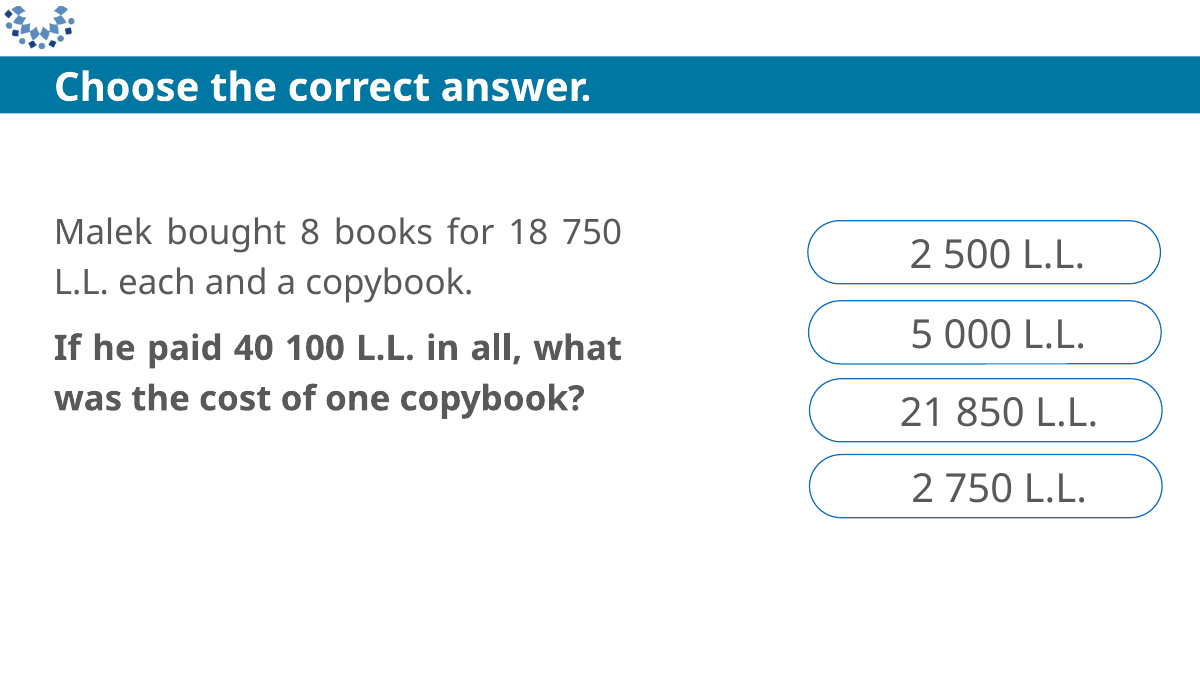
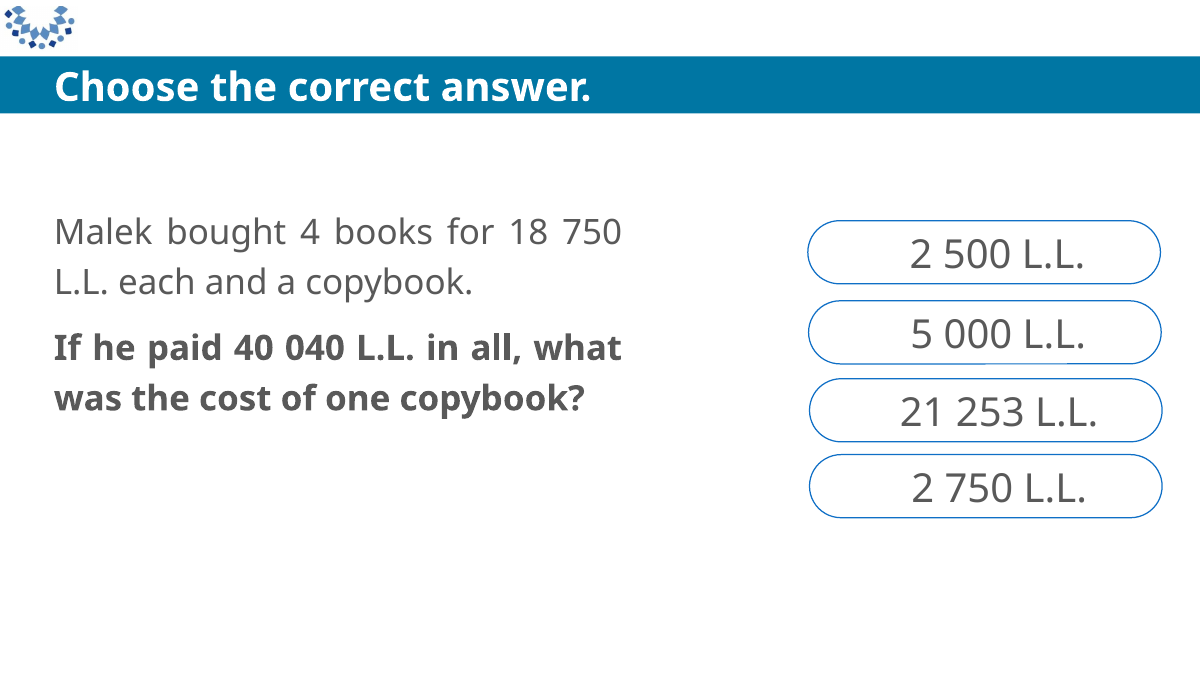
8: 8 -> 4
100: 100 -> 040
850: 850 -> 253
